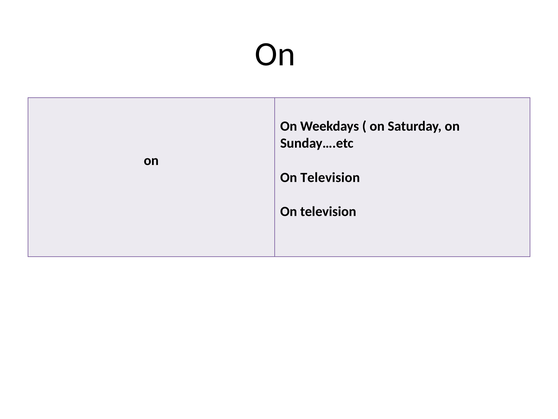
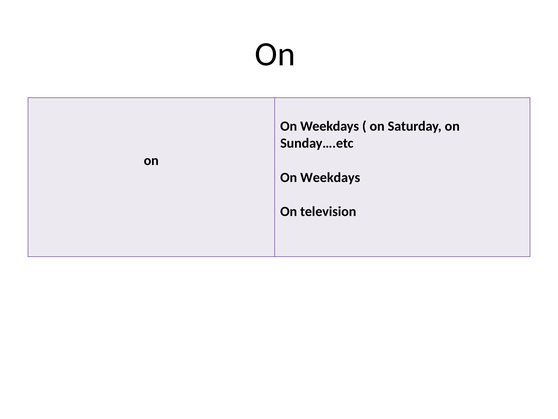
Television at (330, 177): Television -> Weekdays
